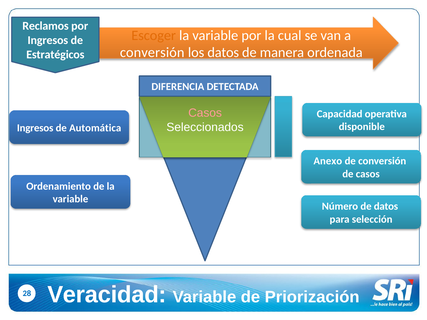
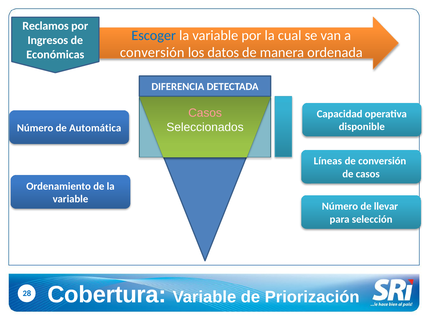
Escoger colour: orange -> blue
Estratégicos: Estratégicos -> Económicas
Ingresos at (35, 128): Ingresos -> Número
Anexo: Anexo -> Líneas
de datos: datos -> llevar
Veracidad: Veracidad -> Cobertura
